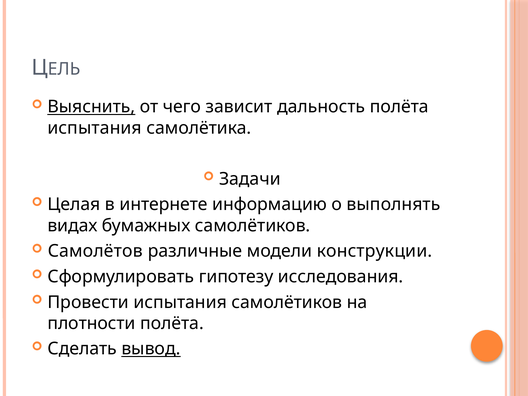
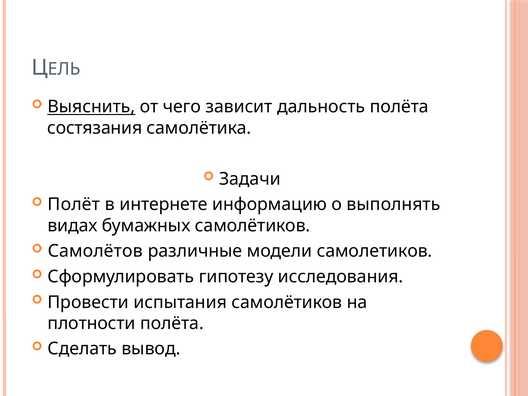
испытания at (95, 128): испытания -> состязания
Целая: Целая -> Полёт
конструкции: конструкции -> самолетиков
вывод underline: present -> none
